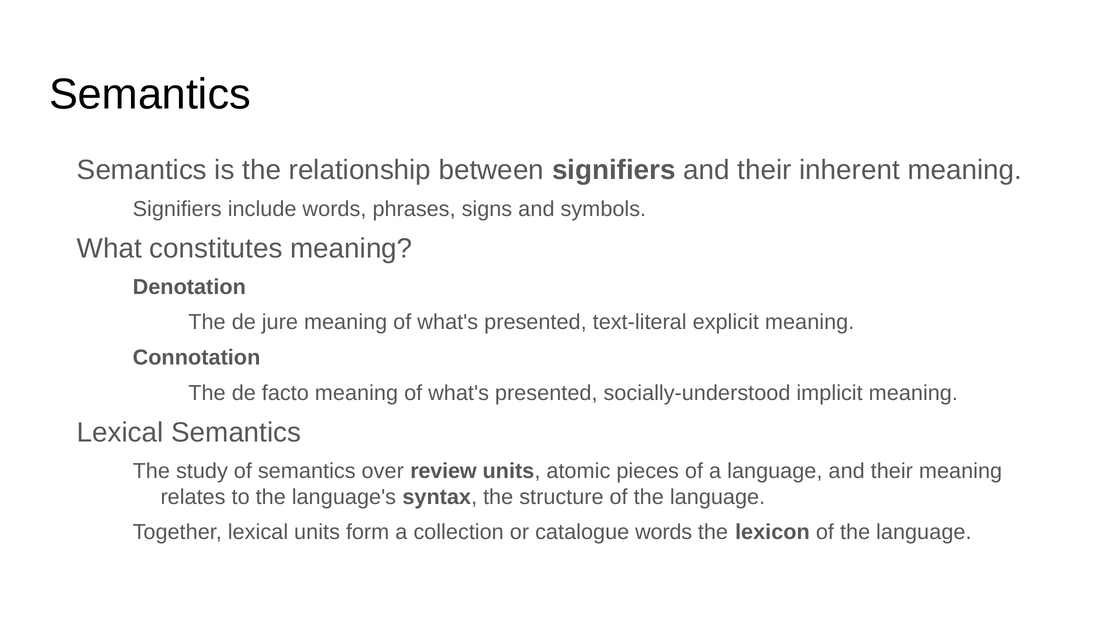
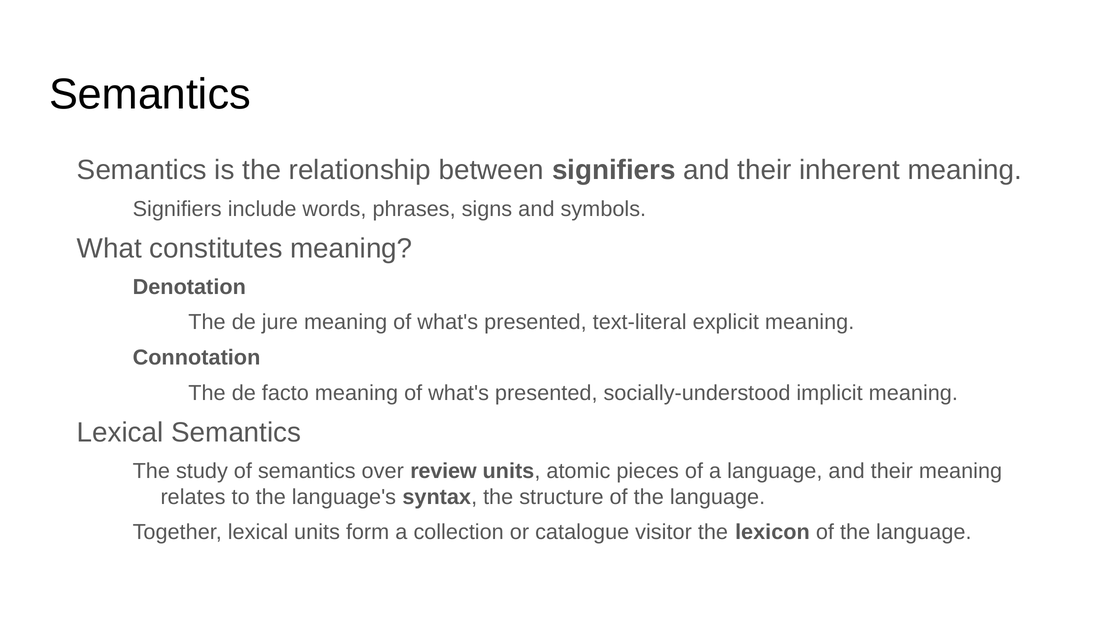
catalogue words: words -> visitor
